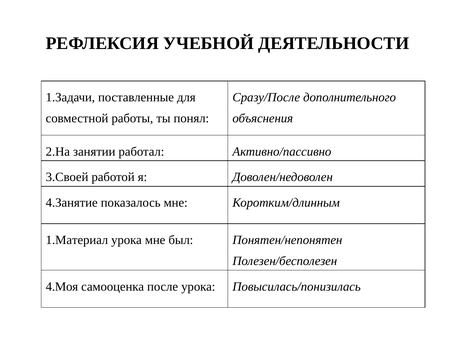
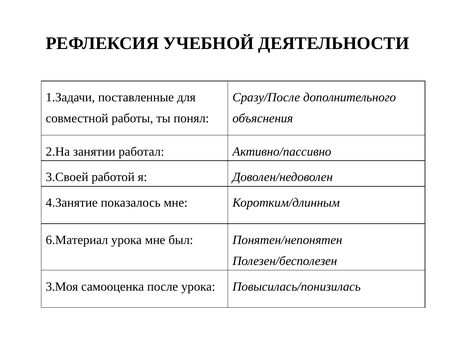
1.Материал: 1.Материал -> 6.Материал
4.Моя: 4.Моя -> 3.Моя
